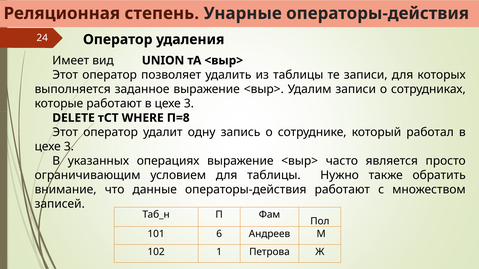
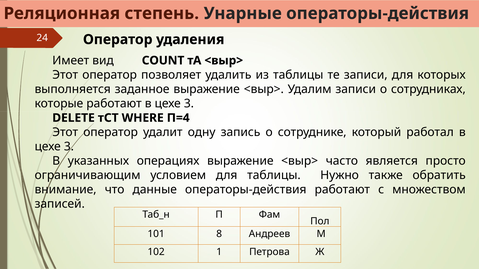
UNION: UNION -> COUNT
П=8: П=8 -> П=4
6: 6 -> 8
